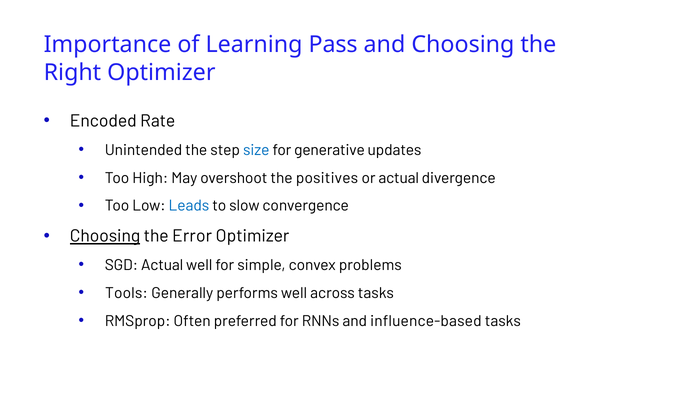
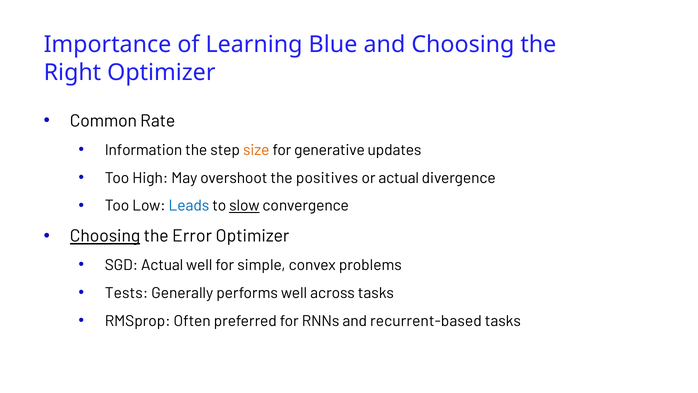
Pass: Pass -> Blue
Encoded: Encoded -> Common
Unintended: Unintended -> Information
size colour: blue -> orange
slow underline: none -> present
Tools: Tools -> Tests
influence-based: influence-based -> recurrent-based
